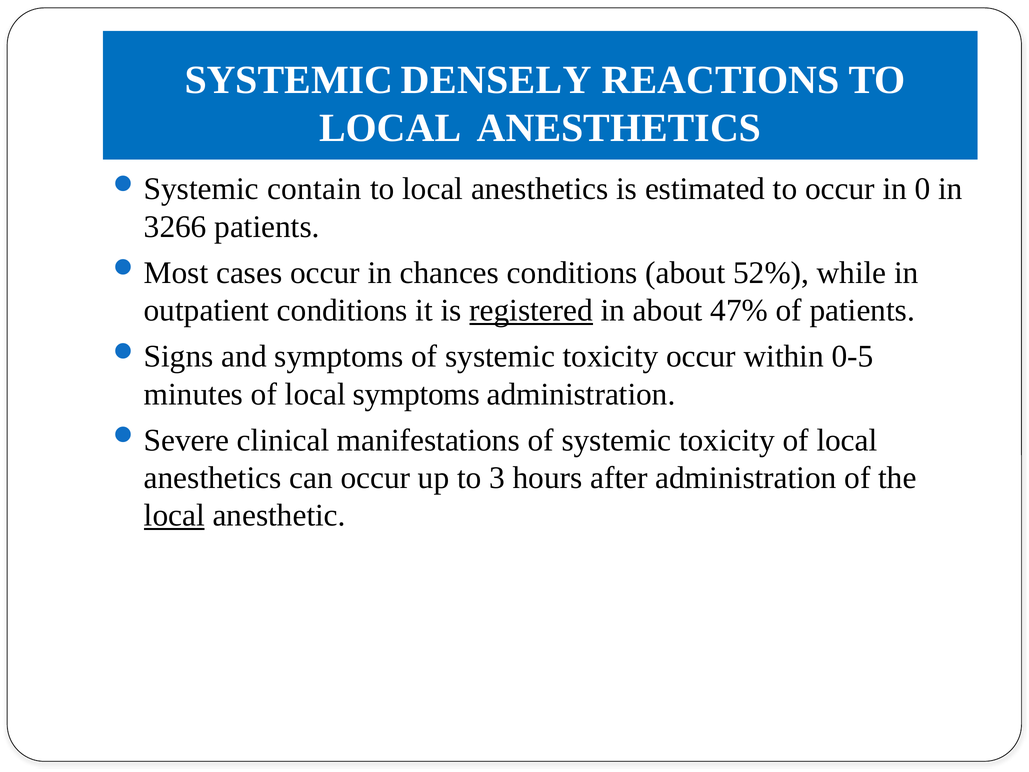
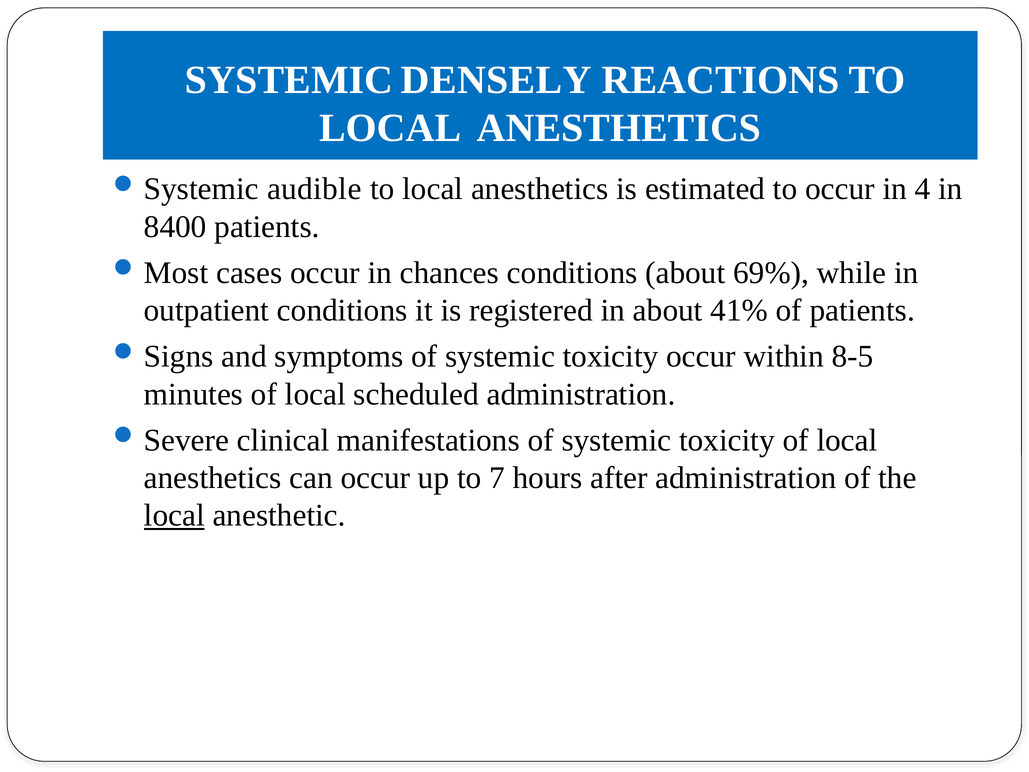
contain: contain -> audible
0: 0 -> 4
3266: 3266 -> 8400
52%: 52% -> 69%
registered underline: present -> none
47%: 47% -> 41%
0-5: 0-5 -> 8-5
local symptoms: symptoms -> scheduled
3: 3 -> 7
